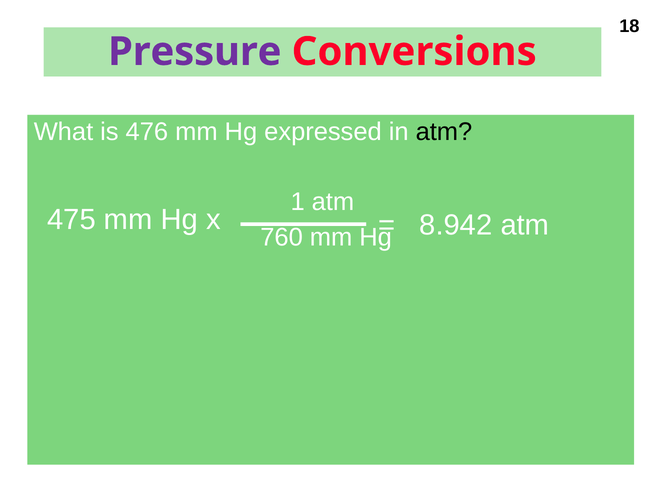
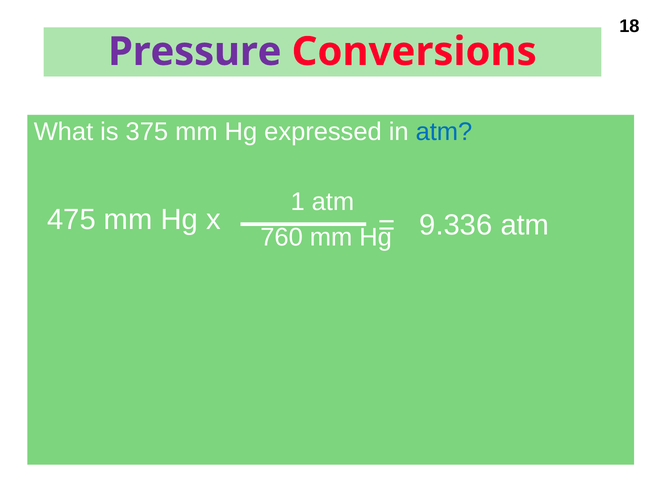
476: 476 -> 375
atm at (444, 132) colour: black -> blue
8.942: 8.942 -> 9.336
